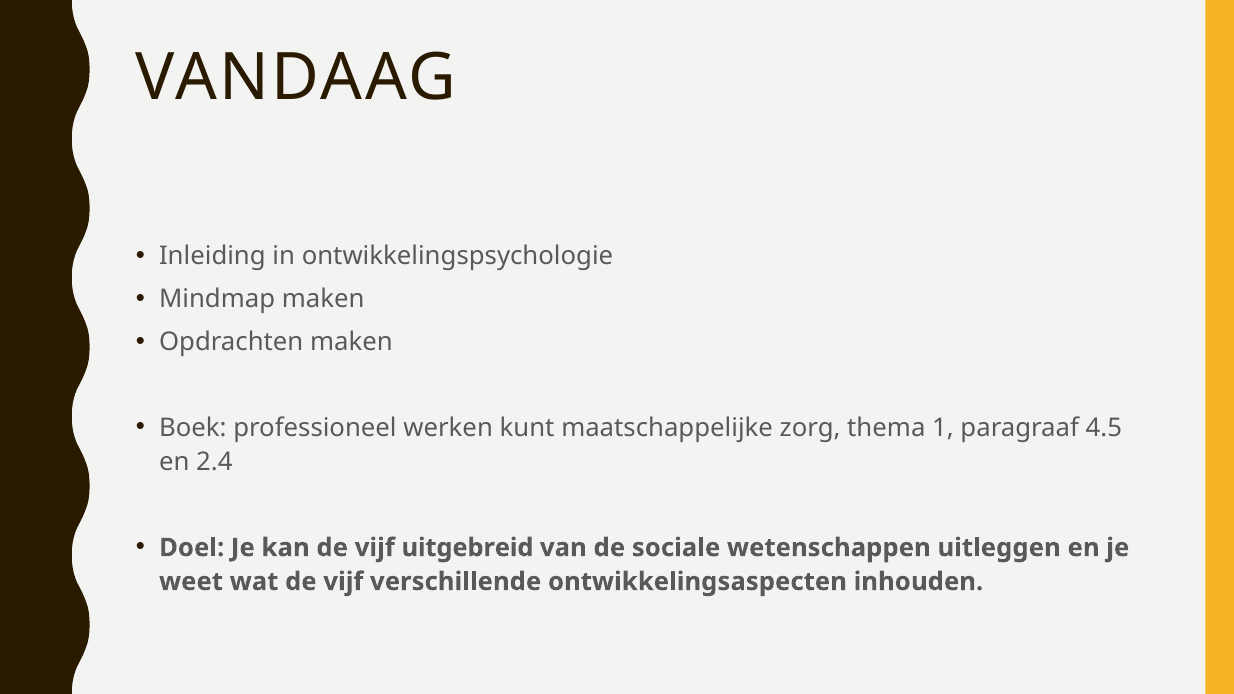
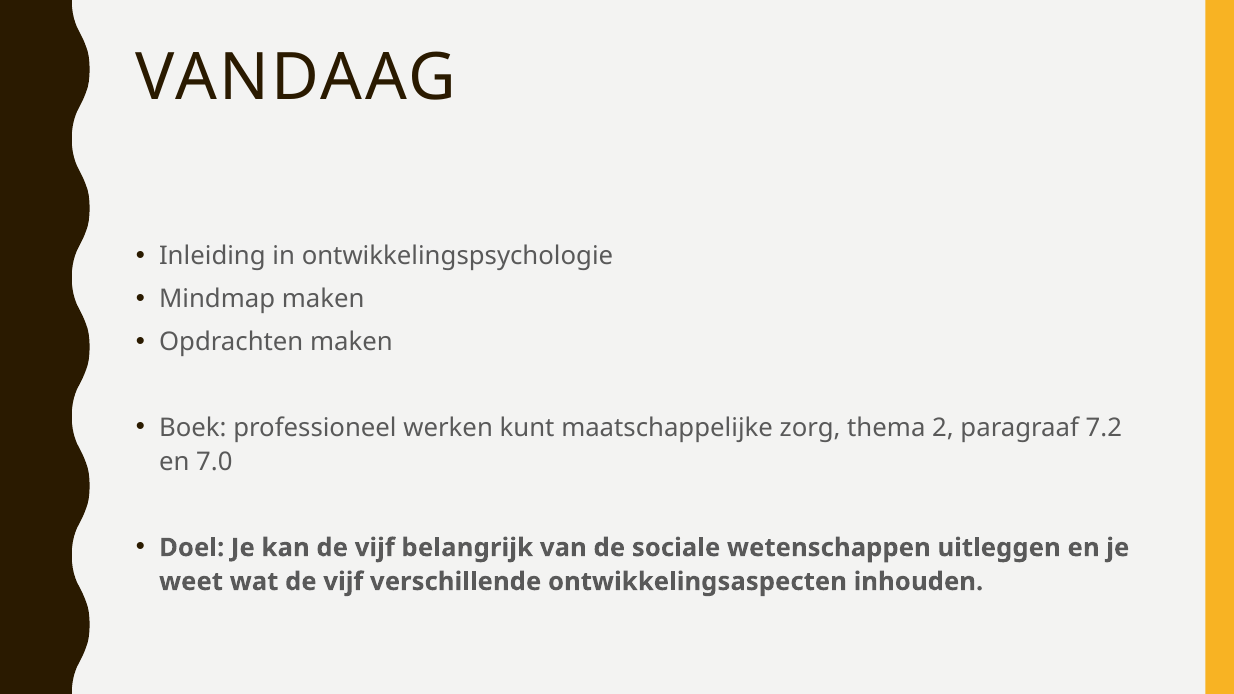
1: 1 -> 2
4.5: 4.5 -> 7.2
2.4: 2.4 -> 7.0
uitgebreid: uitgebreid -> belangrijk
